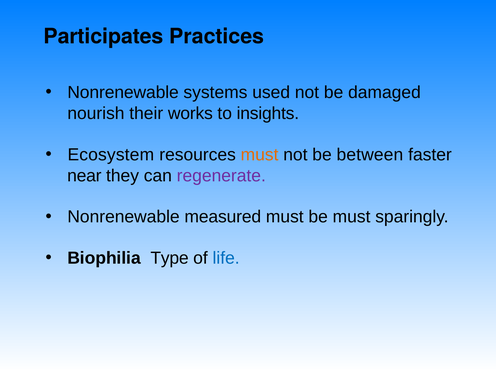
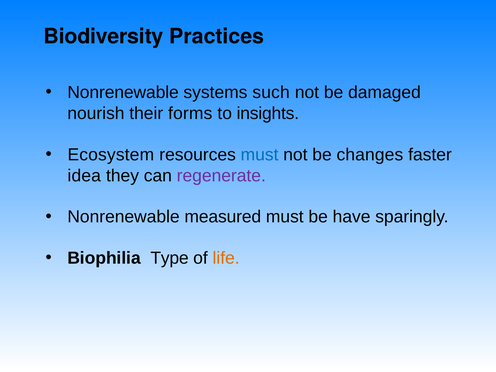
Participates: Participates -> Biodiversity
used: used -> such
works: works -> forms
must at (260, 155) colour: orange -> blue
between: between -> changes
near: near -> idea
be must: must -> have
life colour: blue -> orange
